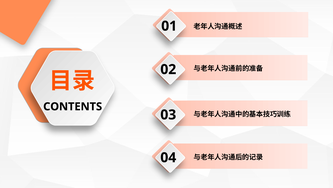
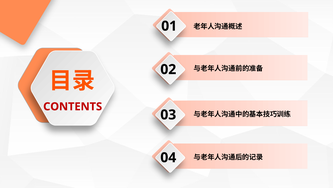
CONTENTS colour: black -> red
